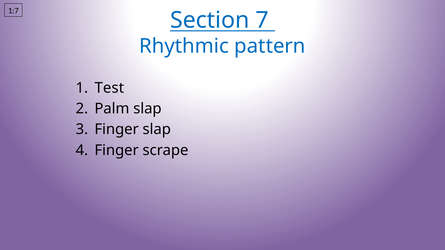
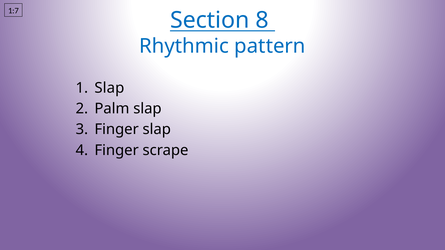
7: 7 -> 8
1 Test: Test -> Slap
